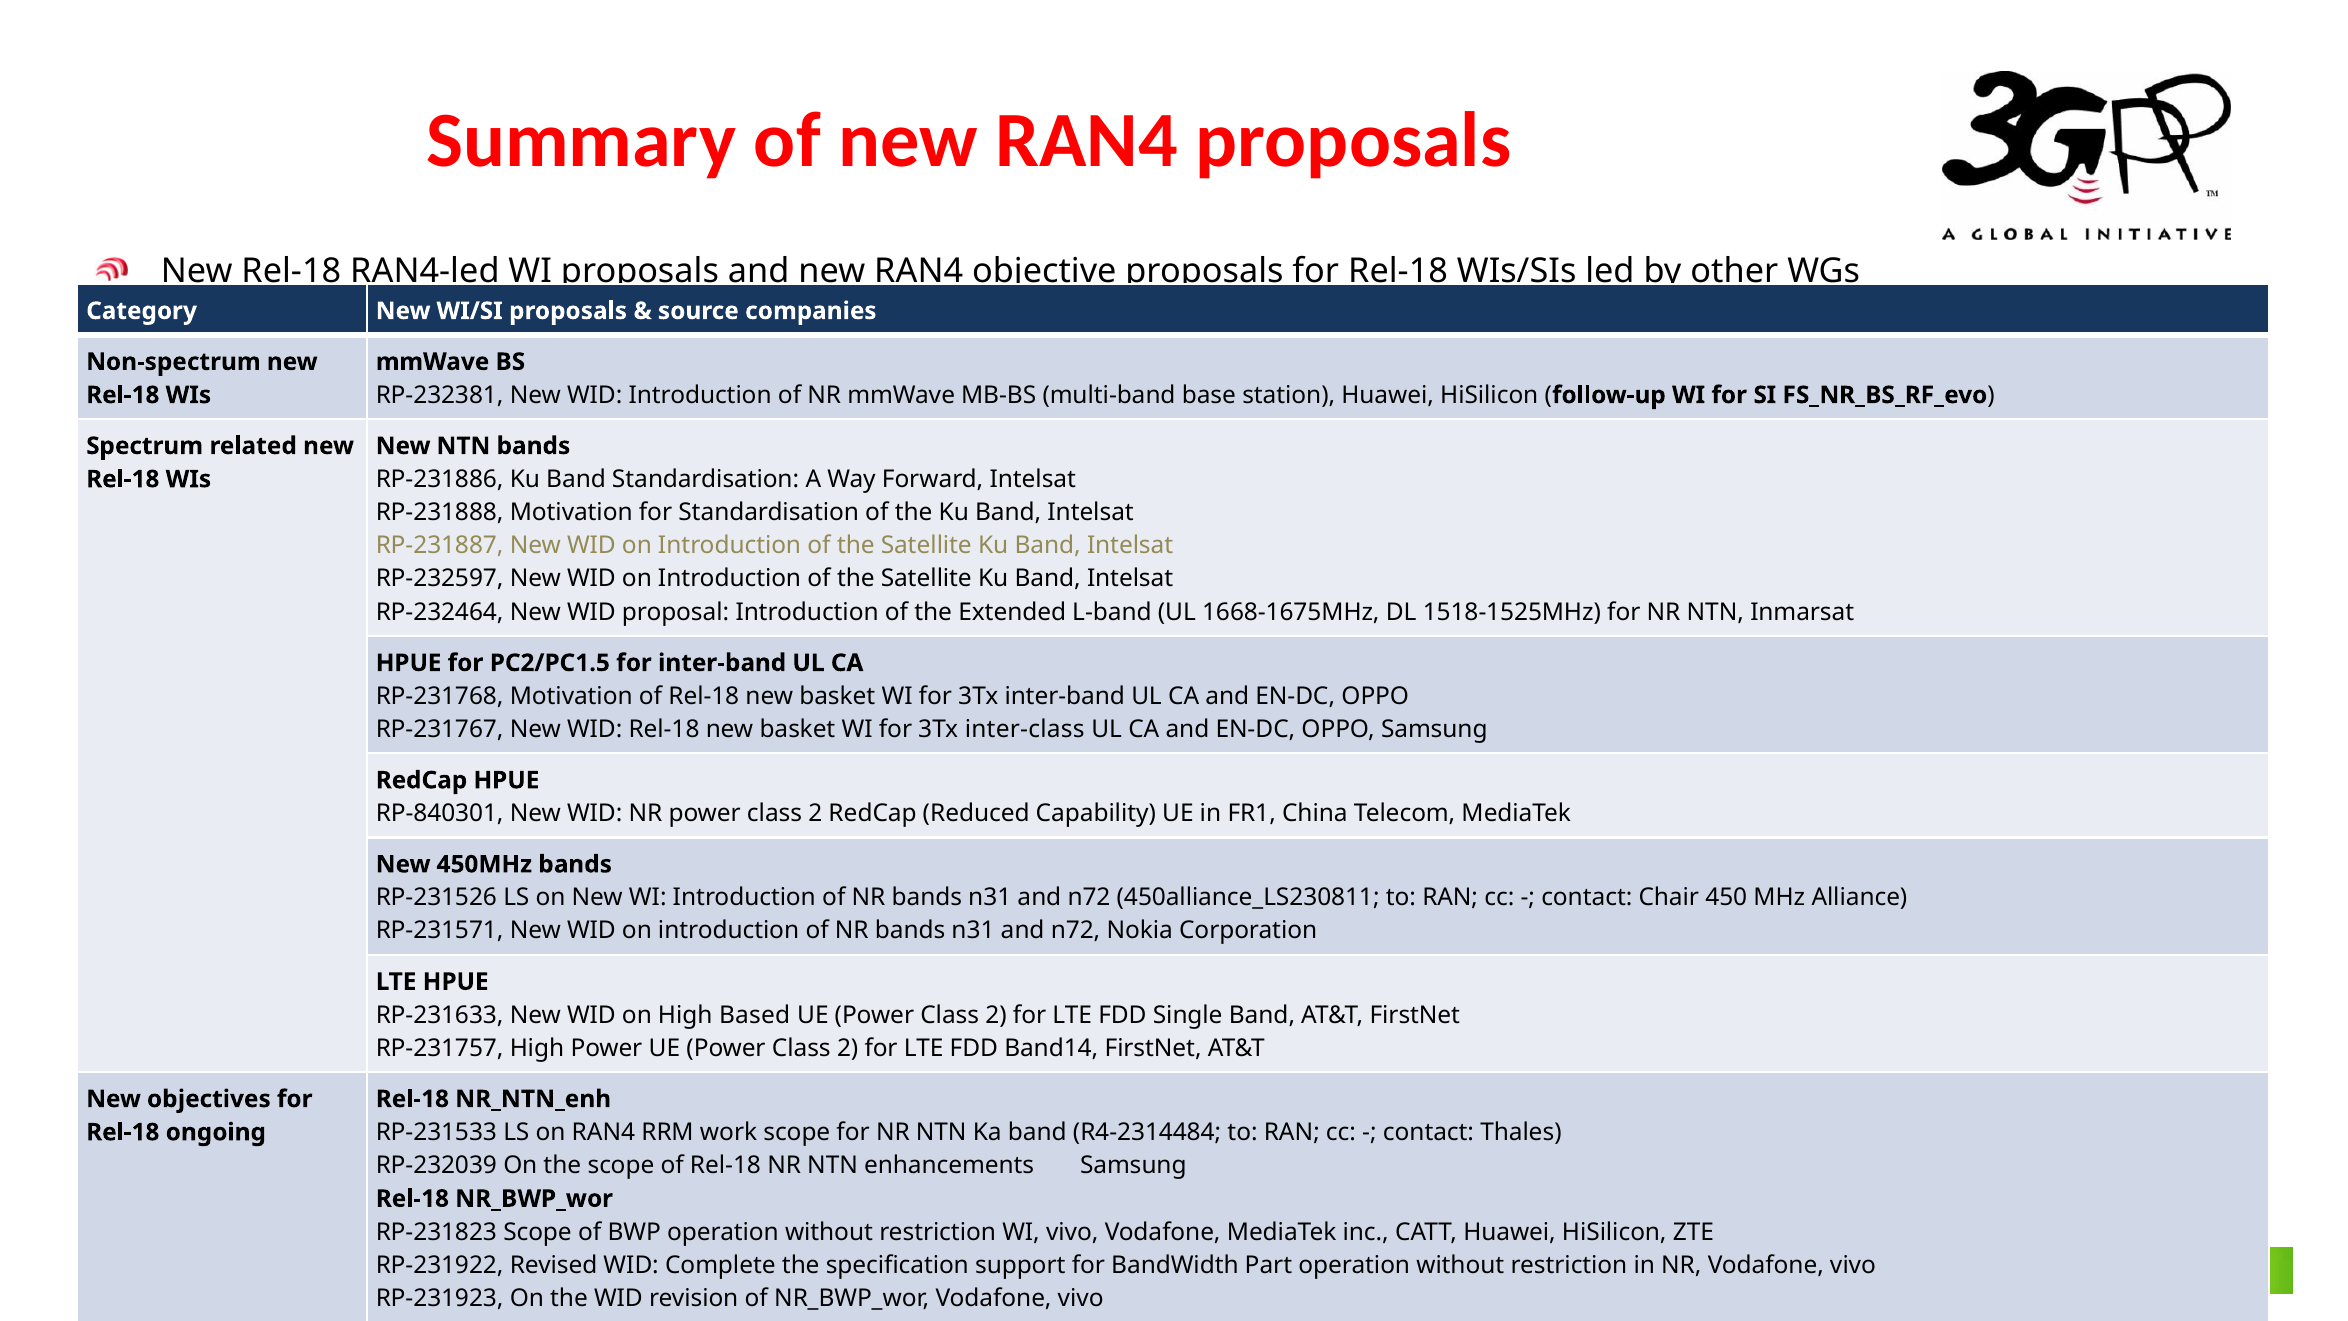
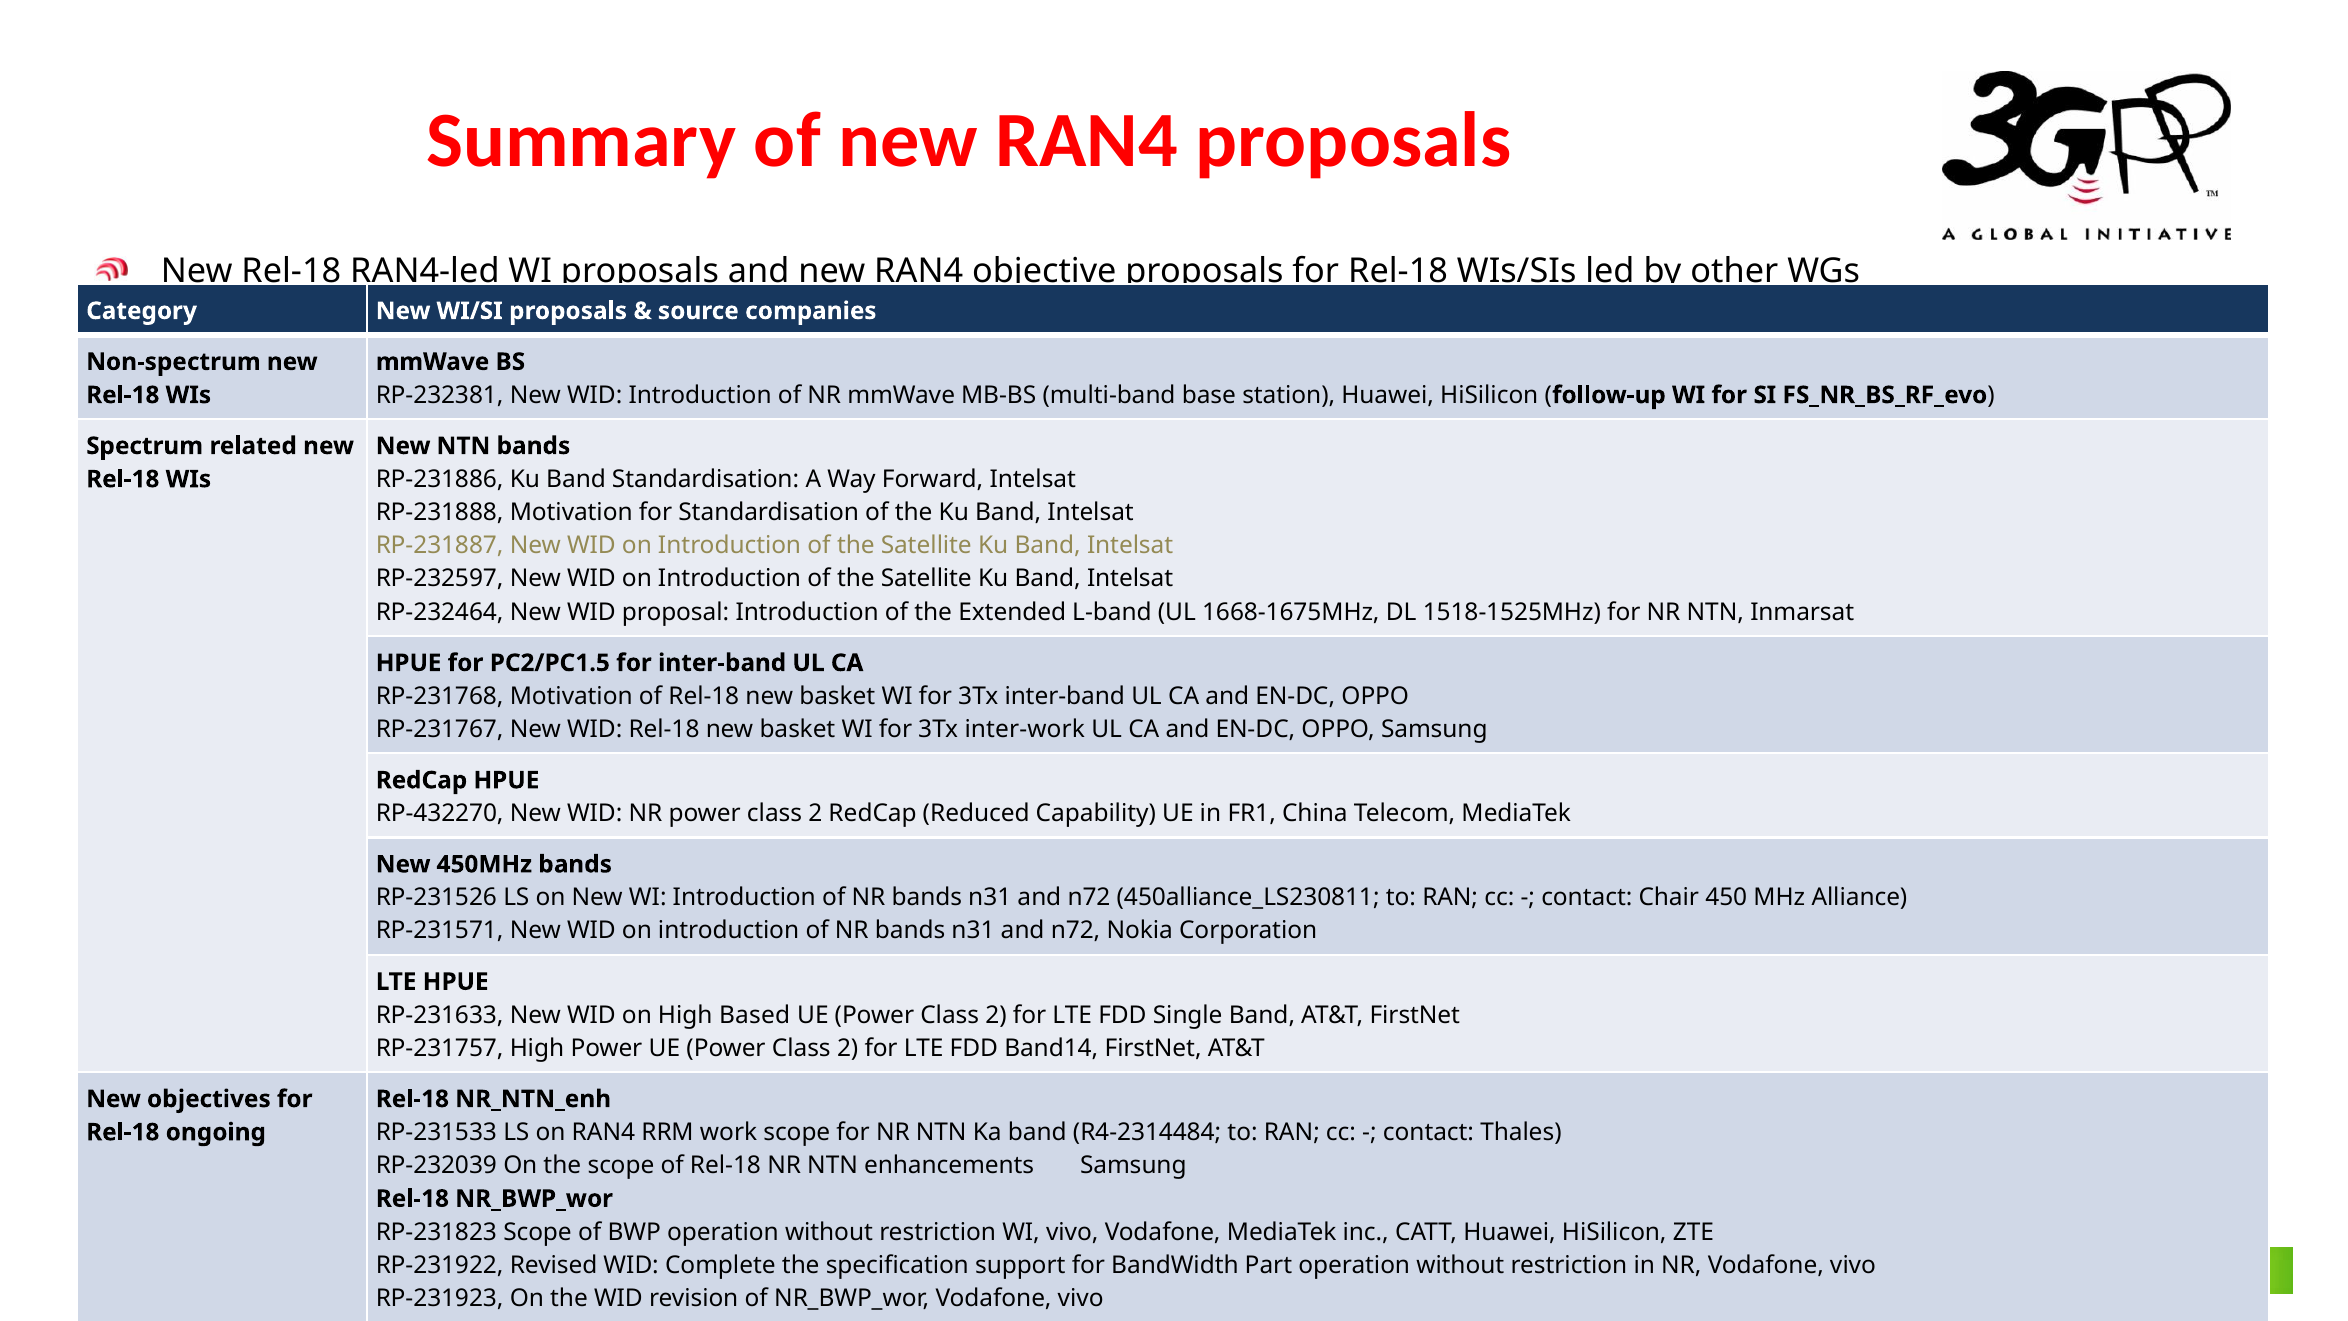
inter-class: inter-class -> inter-work
RP-840301: RP-840301 -> RP-432270
